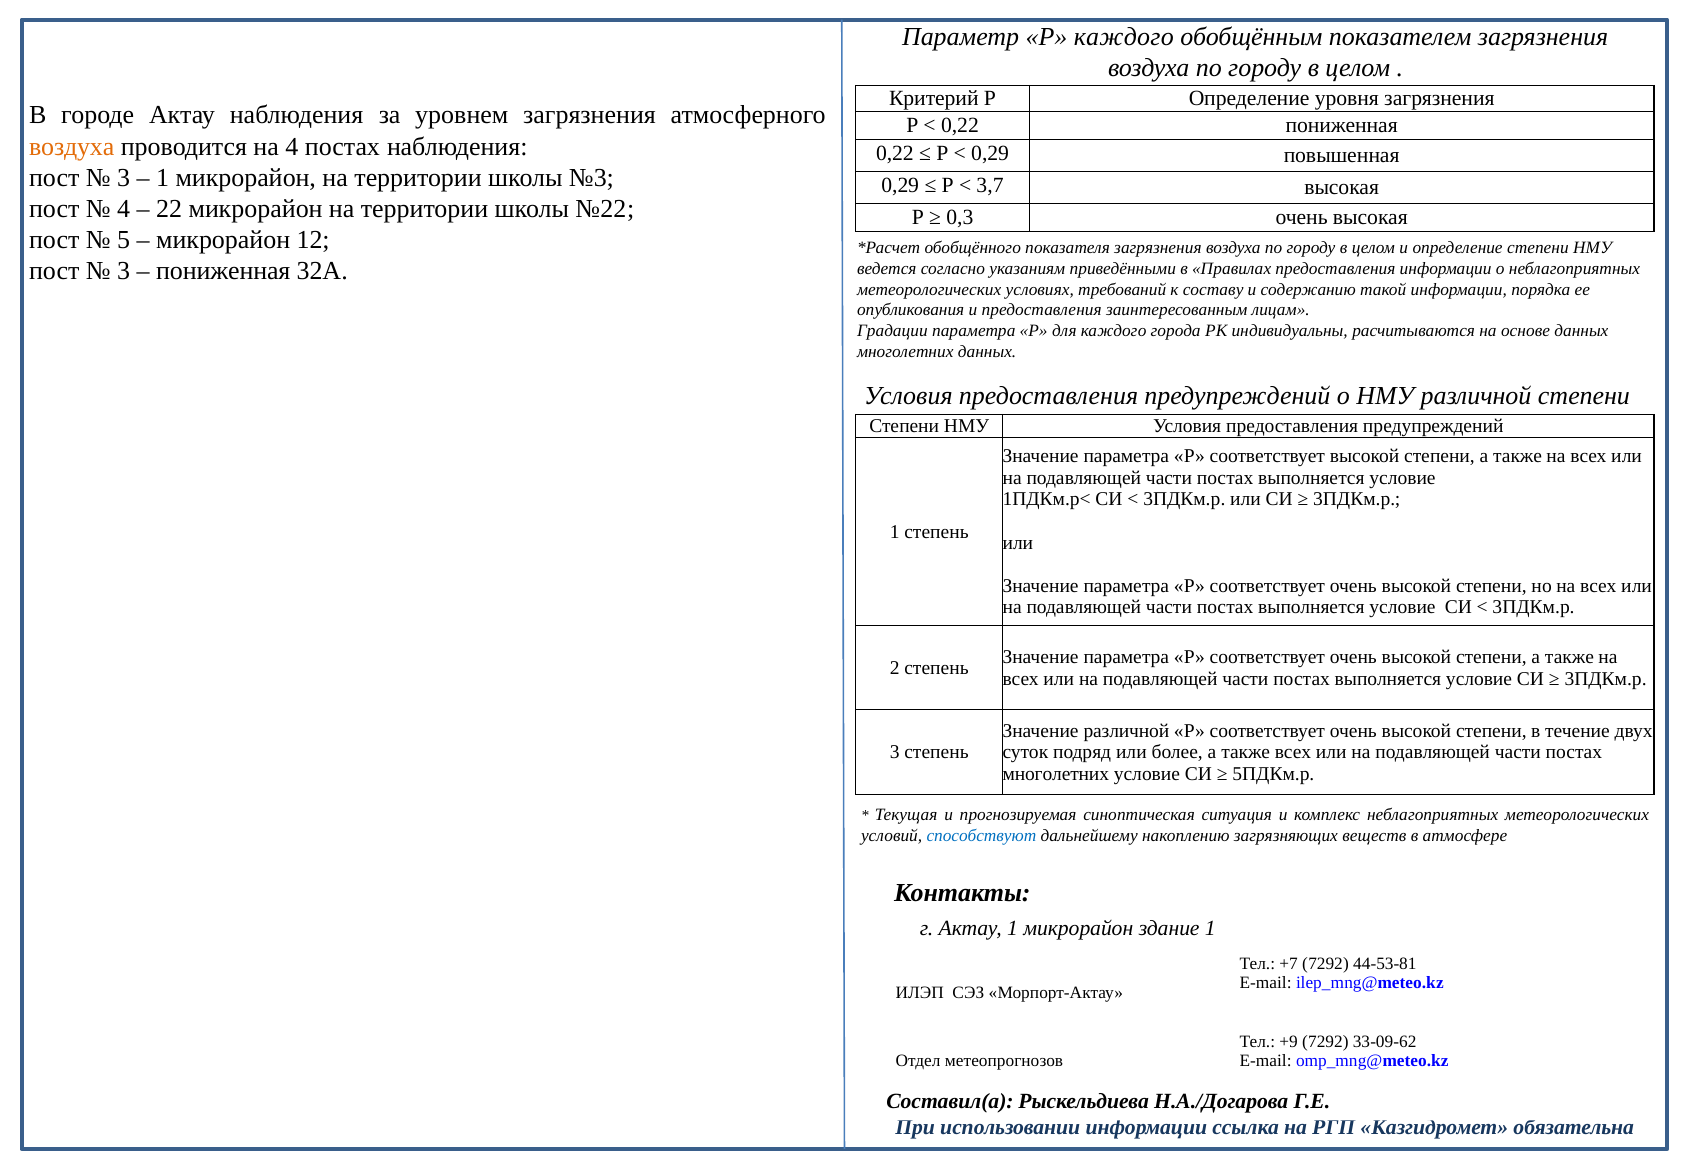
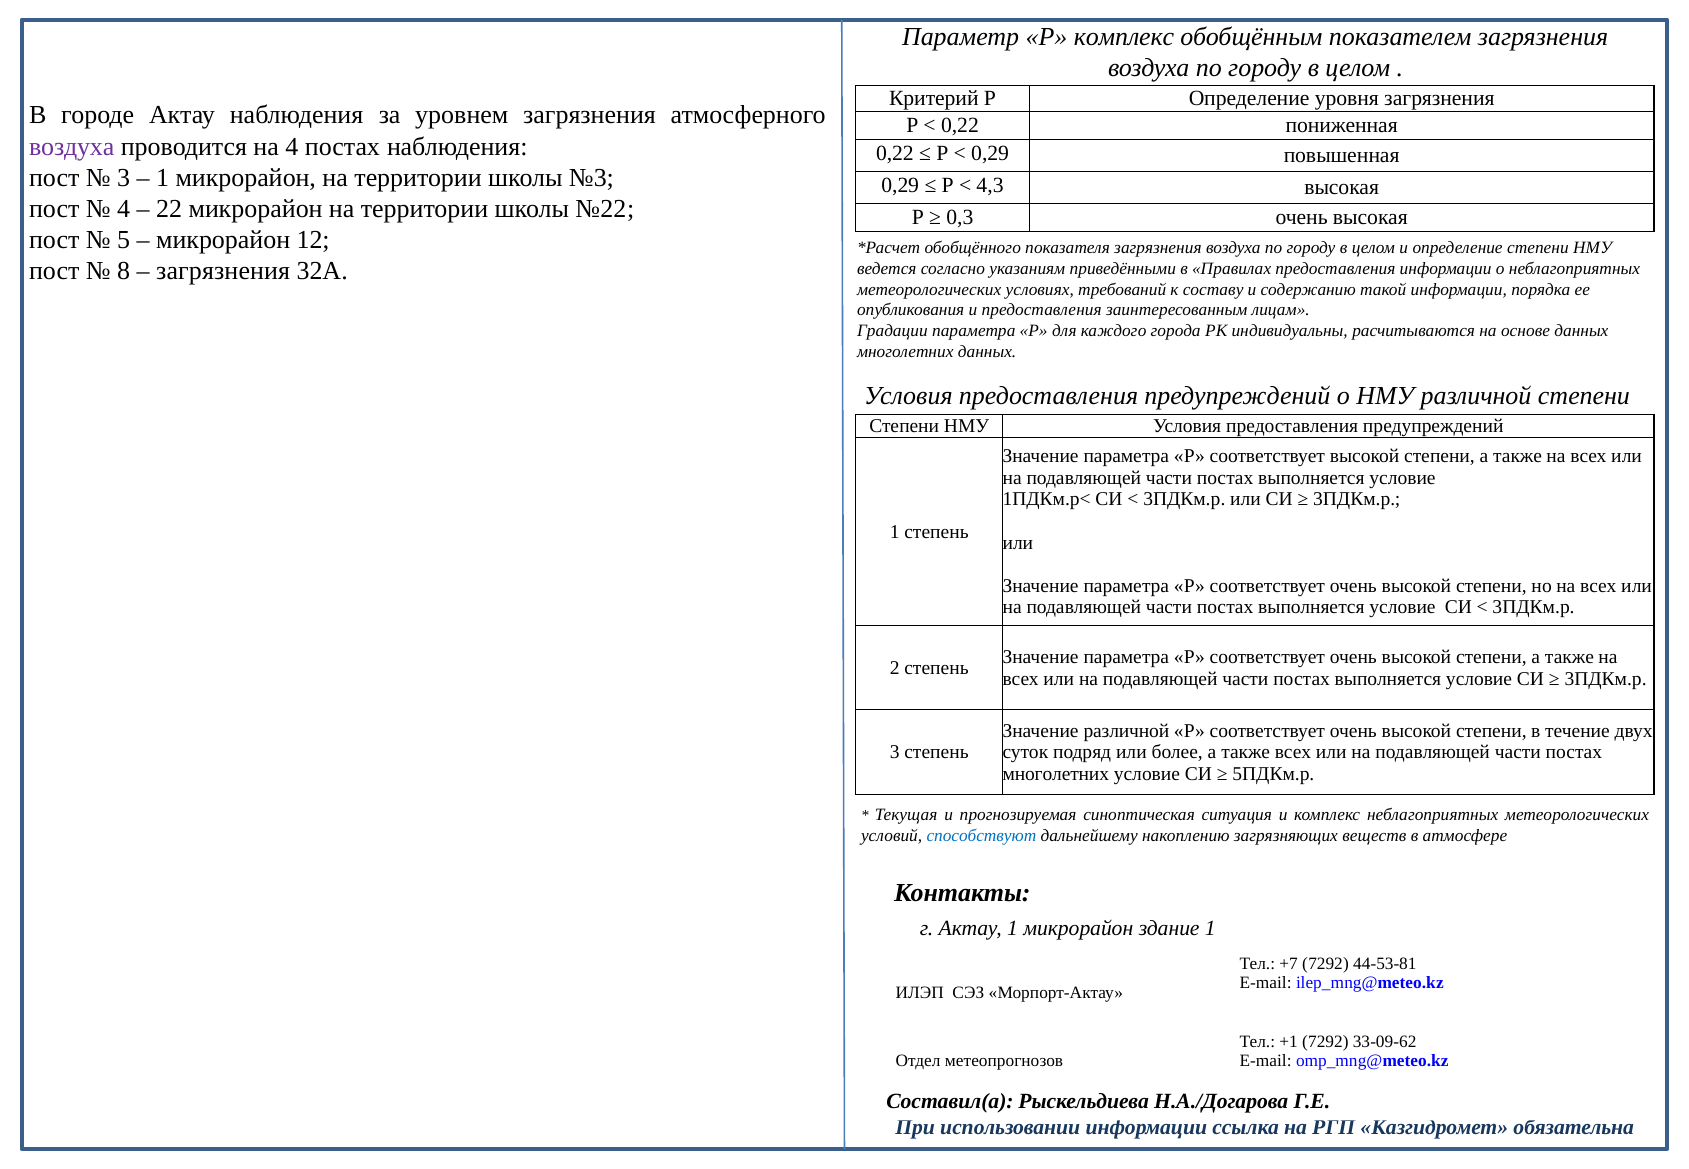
Р каждого: каждого -> комплекс
воздуха at (72, 146) colour: orange -> purple
3,7: 3,7 -> 4,3
3 at (124, 271): 3 -> 8
пониженная at (223, 271): пониженная -> загрязнения
+9: +9 -> +1
